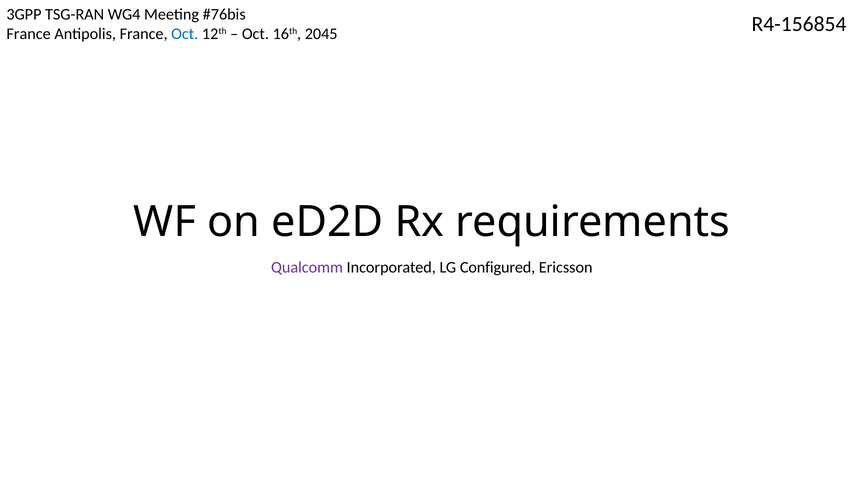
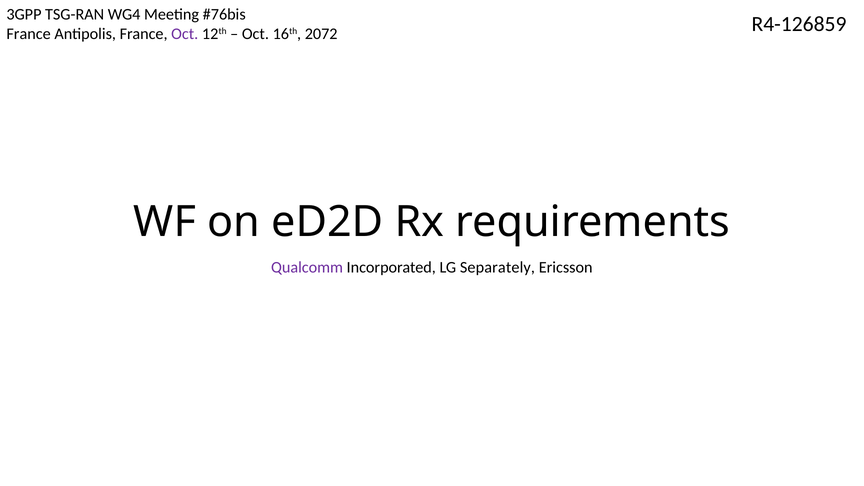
R4-156854: R4-156854 -> R4-126859
Oct at (185, 34) colour: blue -> purple
2045: 2045 -> 2072
Configured: Configured -> Separately
